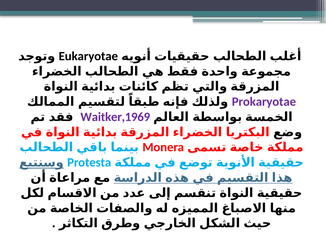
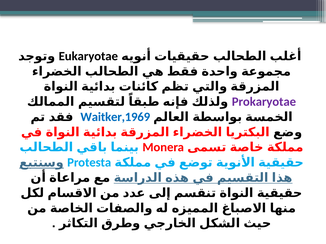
Waitker,1969 colour: purple -> blue
